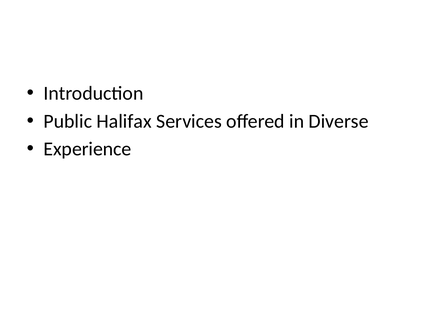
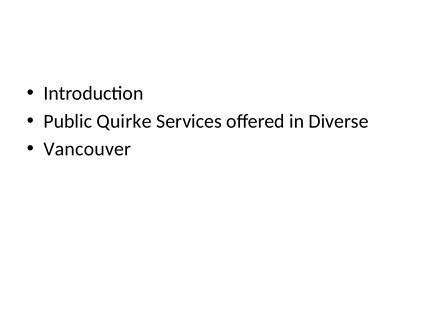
Halifax: Halifax -> Quirke
Experience: Experience -> Vancouver
